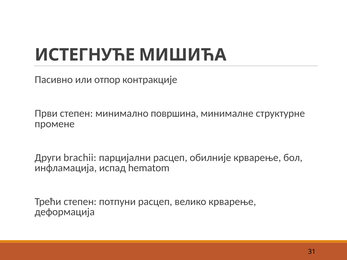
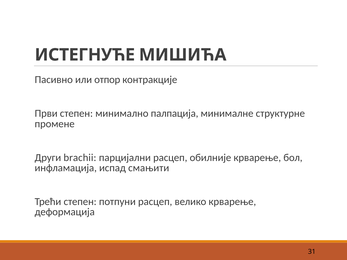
површина: површина -> палпација
hematom: hematom -> смањити
